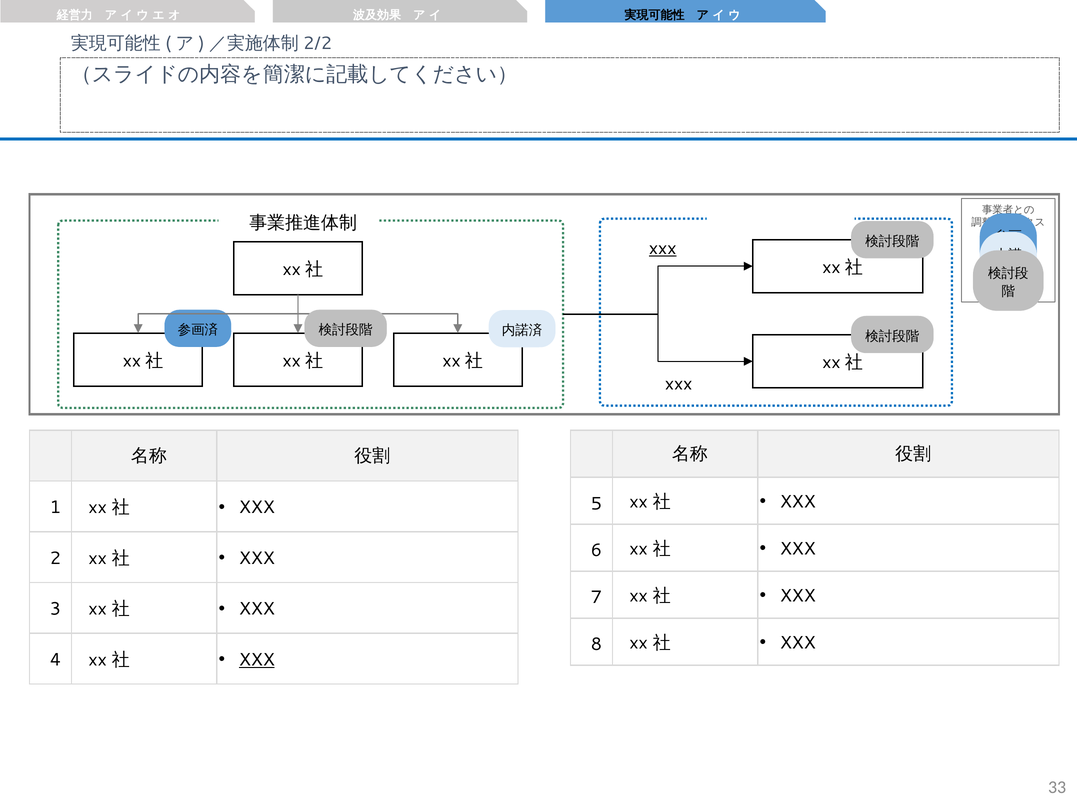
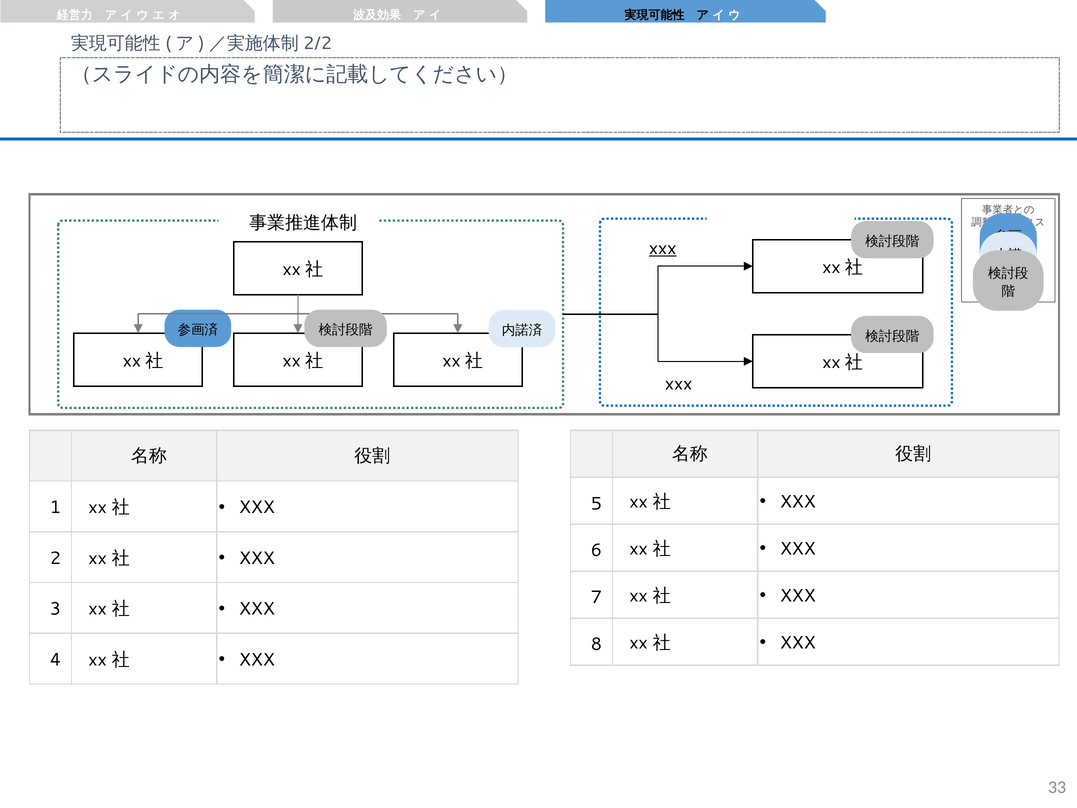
XXX at (257, 659) underline: present -> none
